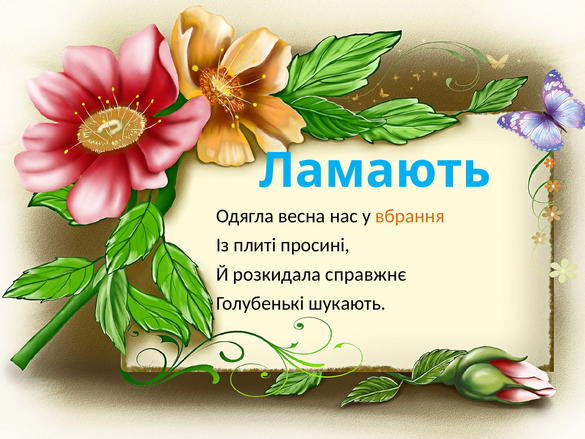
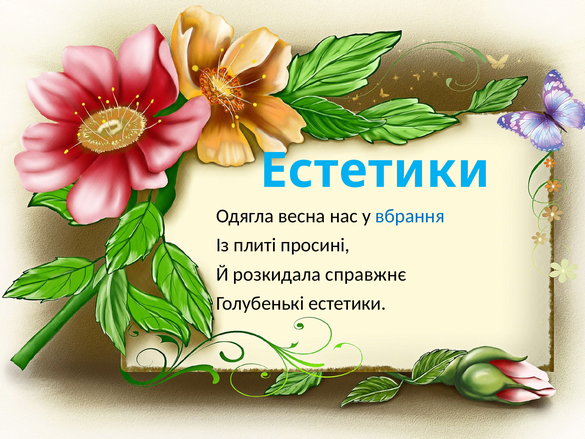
Ламають at (375, 171): Ламають -> Естетики
вбрання colour: orange -> blue
Голубенькі шукають: шукають -> естетики
